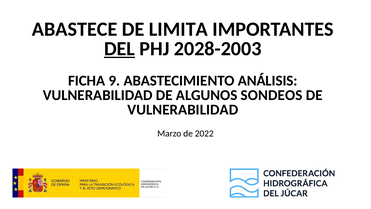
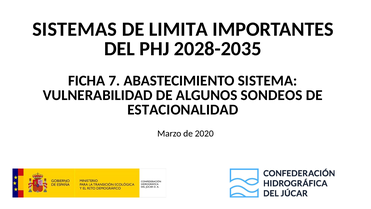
ABASTECE: ABASTECE -> SISTEMAS
DEL underline: present -> none
2028-2003: 2028-2003 -> 2028-2035
9: 9 -> 7
ANÁLISIS: ANÁLISIS -> SISTEMA
VULNERABILIDAD at (183, 110): VULNERABILIDAD -> ESTACIONALIDAD
2022: 2022 -> 2020
